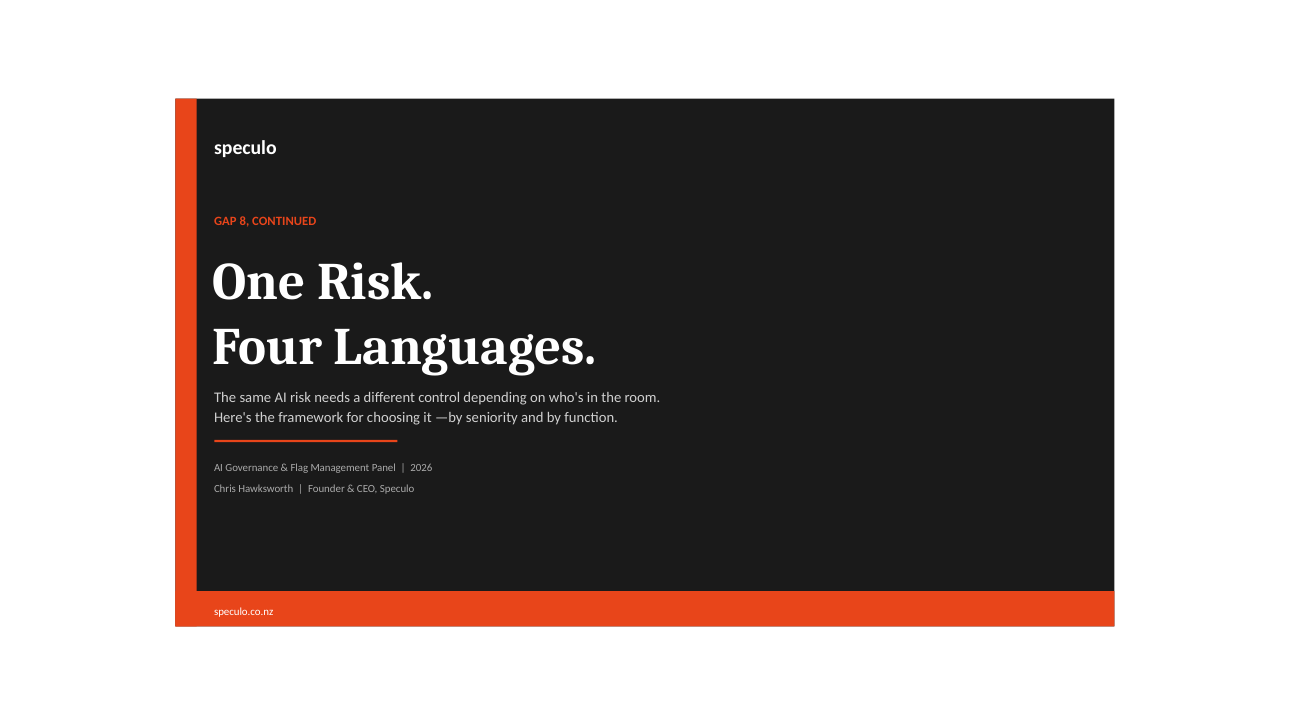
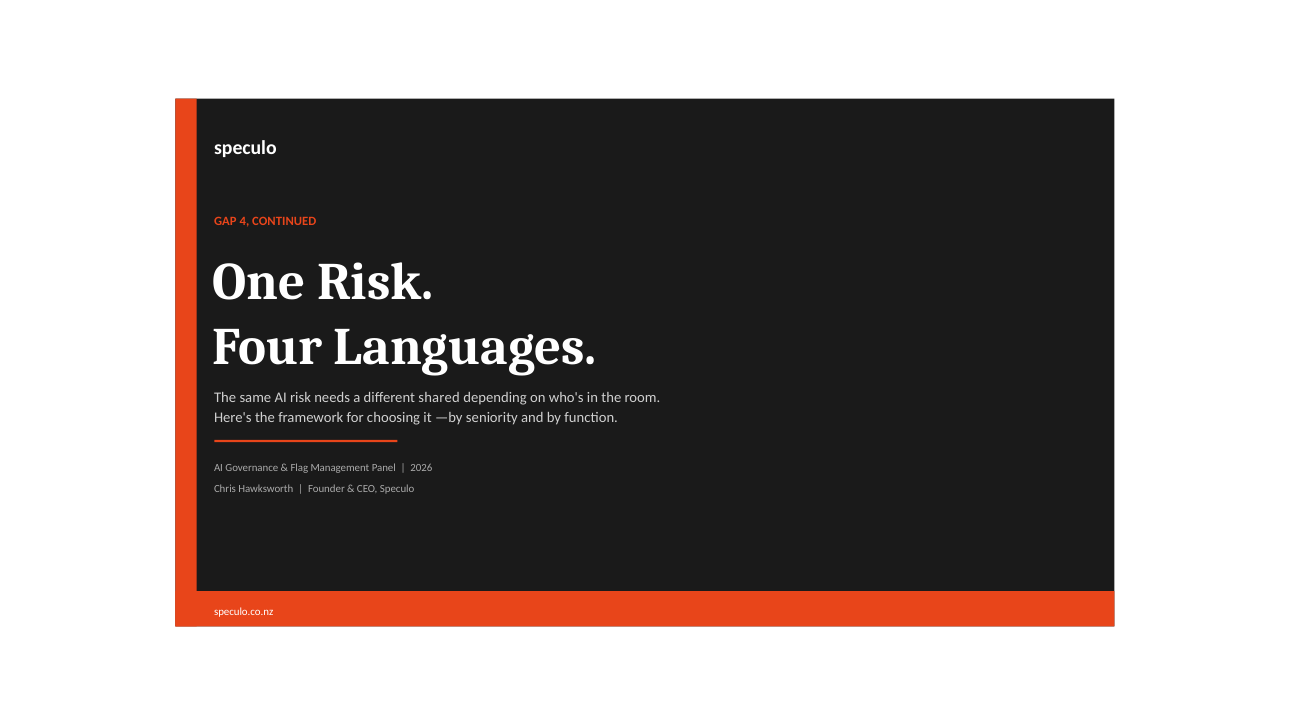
8: 8 -> 4
control: control -> shared
